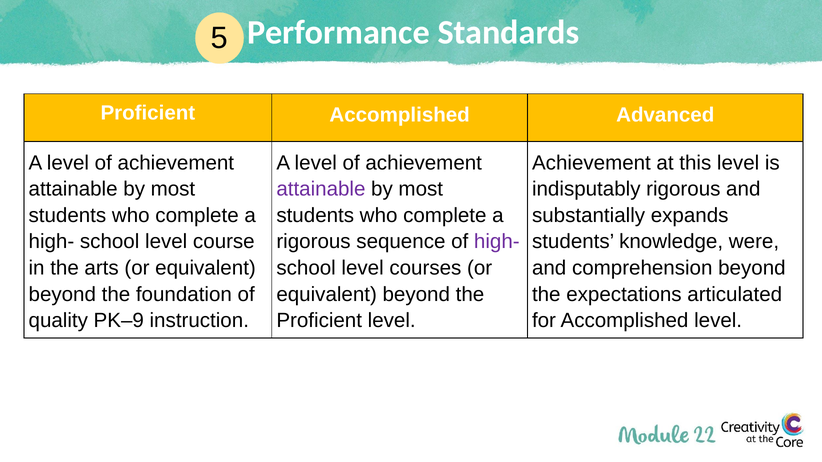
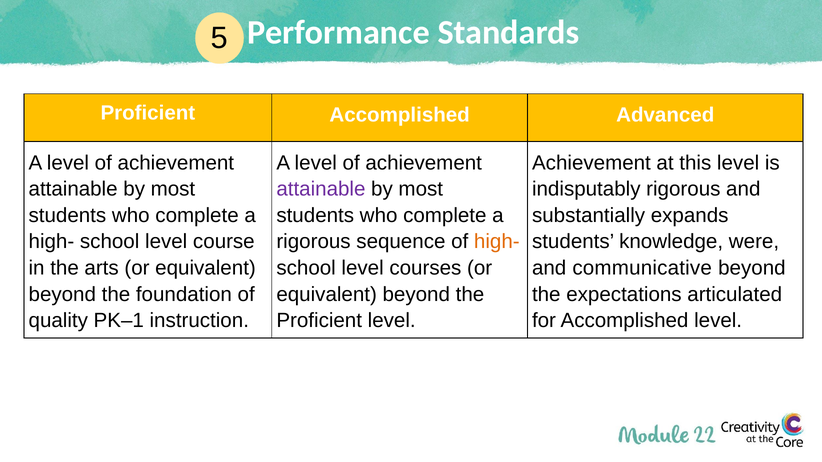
high- at (497, 242) colour: purple -> orange
comprehension: comprehension -> communicative
PK–9: PK–9 -> PK–1
